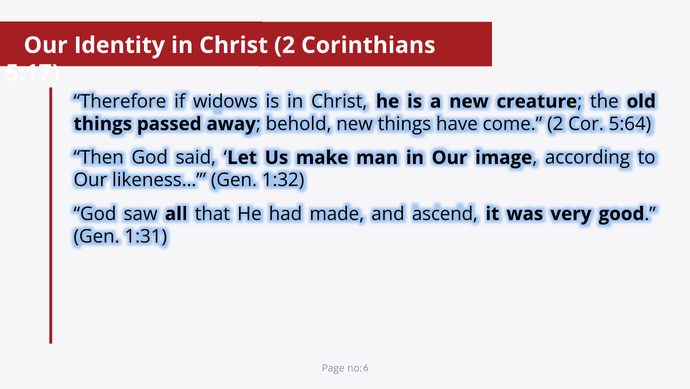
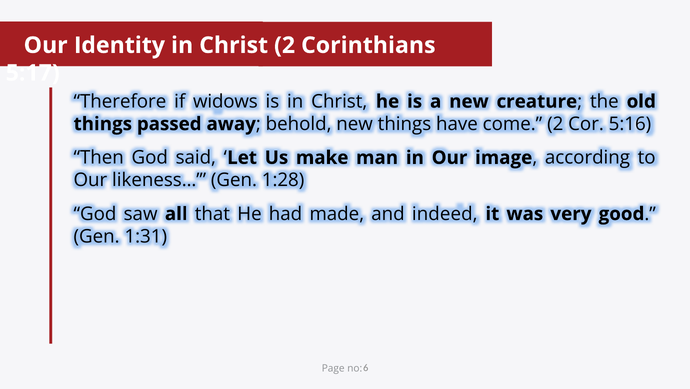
5:64: 5:64 -> 5:16
1:32: 1:32 -> 1:28
ascend: ascend -> indeed
